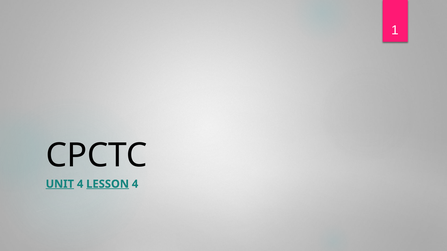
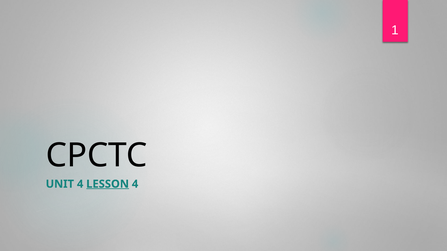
UNIT underline: present -> none
